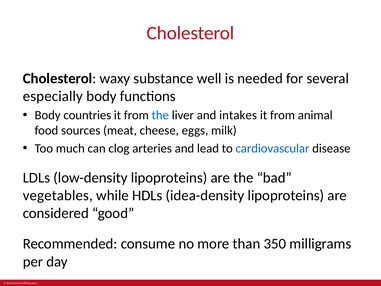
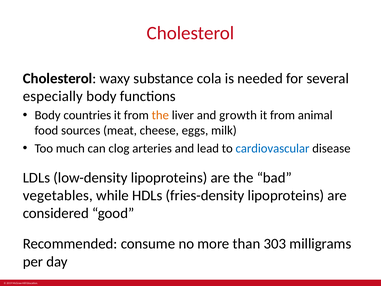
well: well -> cola
the at (160, 115) colour: blue -> orange
intakes: intakes -> growth
idea-density: idea-density -> fries-density
350: 350 -> 303
